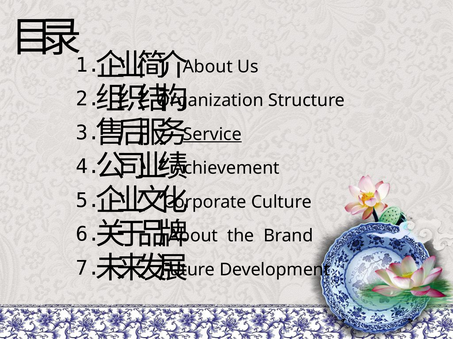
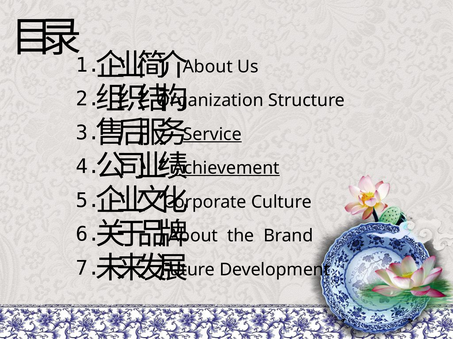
Achievement underline: none -> present
